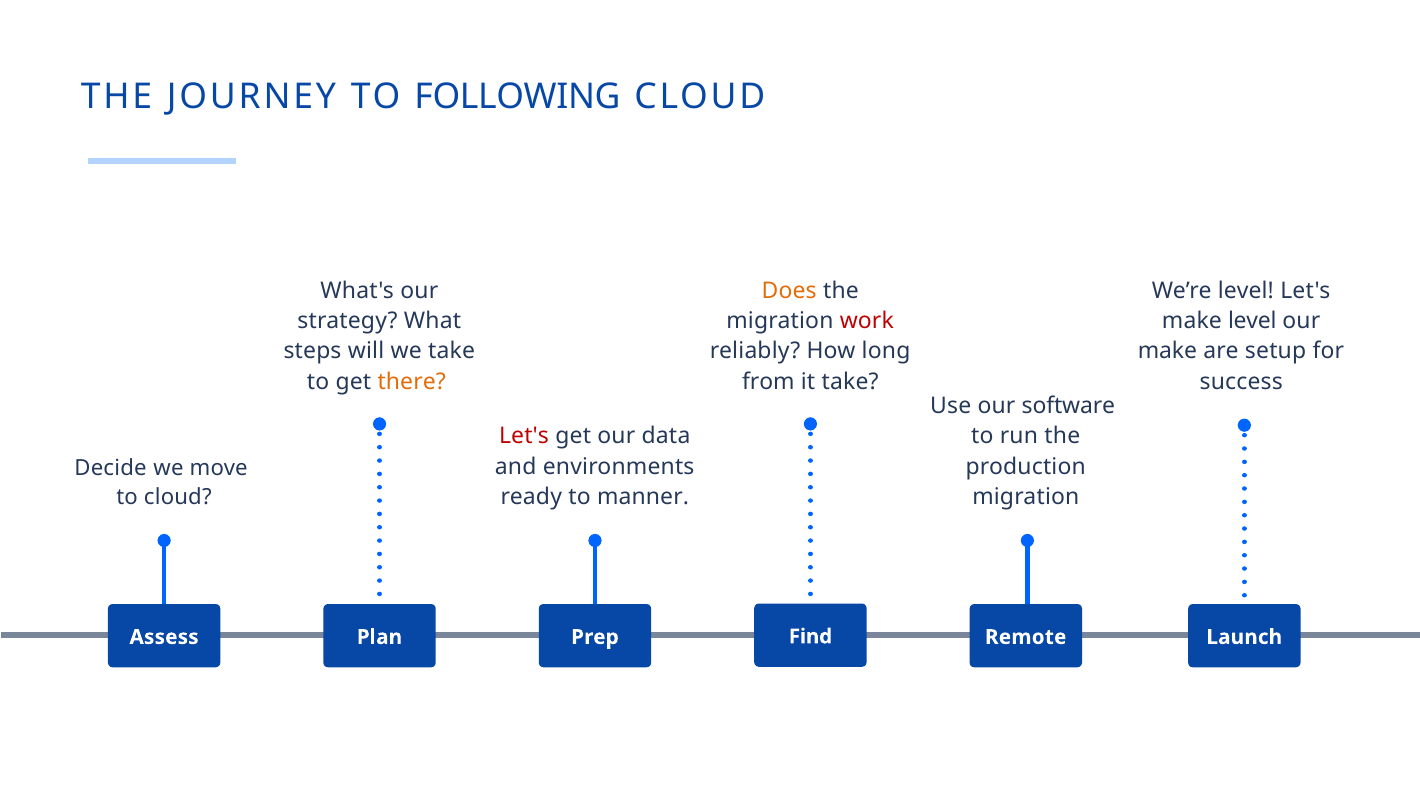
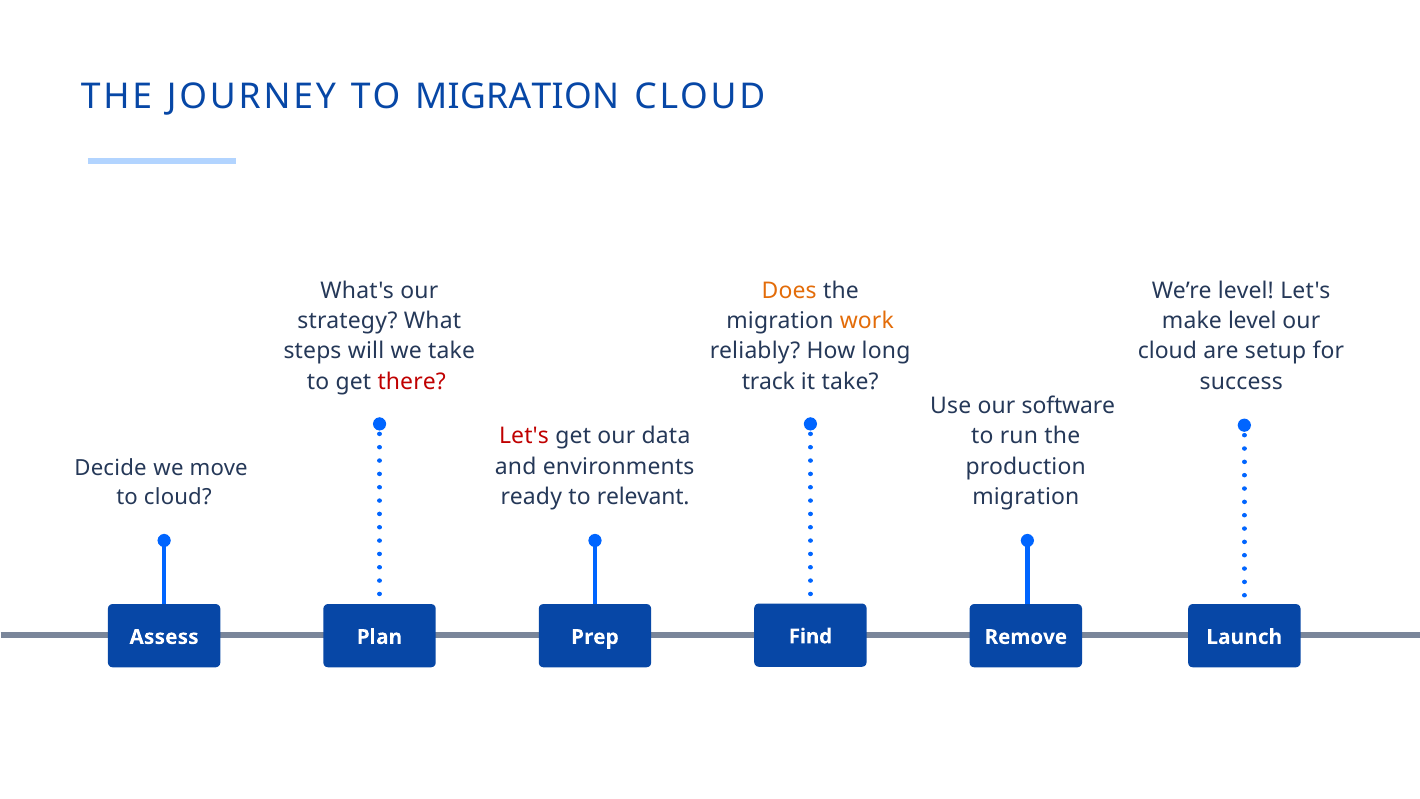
TO FOLLOWING: FOLLOWING -> MIGRATION
work colour: red -> orange
make at (1167, 351): make -> cloud
there colour: orange -> red
from: from -> track
manner: manner -> relevant
Remote: Remote -> Remove
